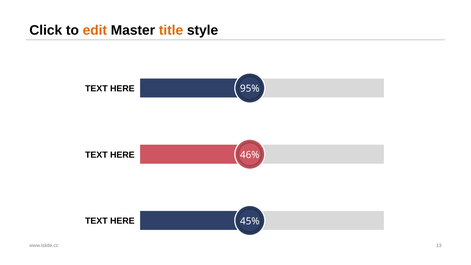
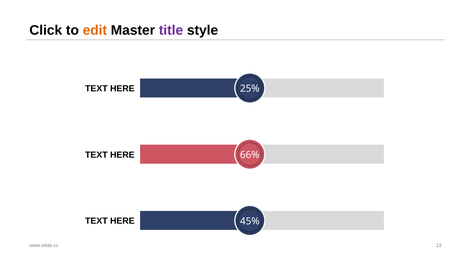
title colour: orange -> purple
95%: 95% -> 25%
46%: 46% -> 66%
